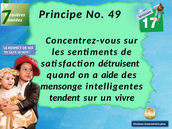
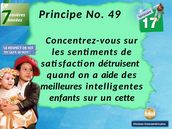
mensonge: mensonge -> meilleures
tendent: tendent -> enfants
vivre: vivre -> cette
